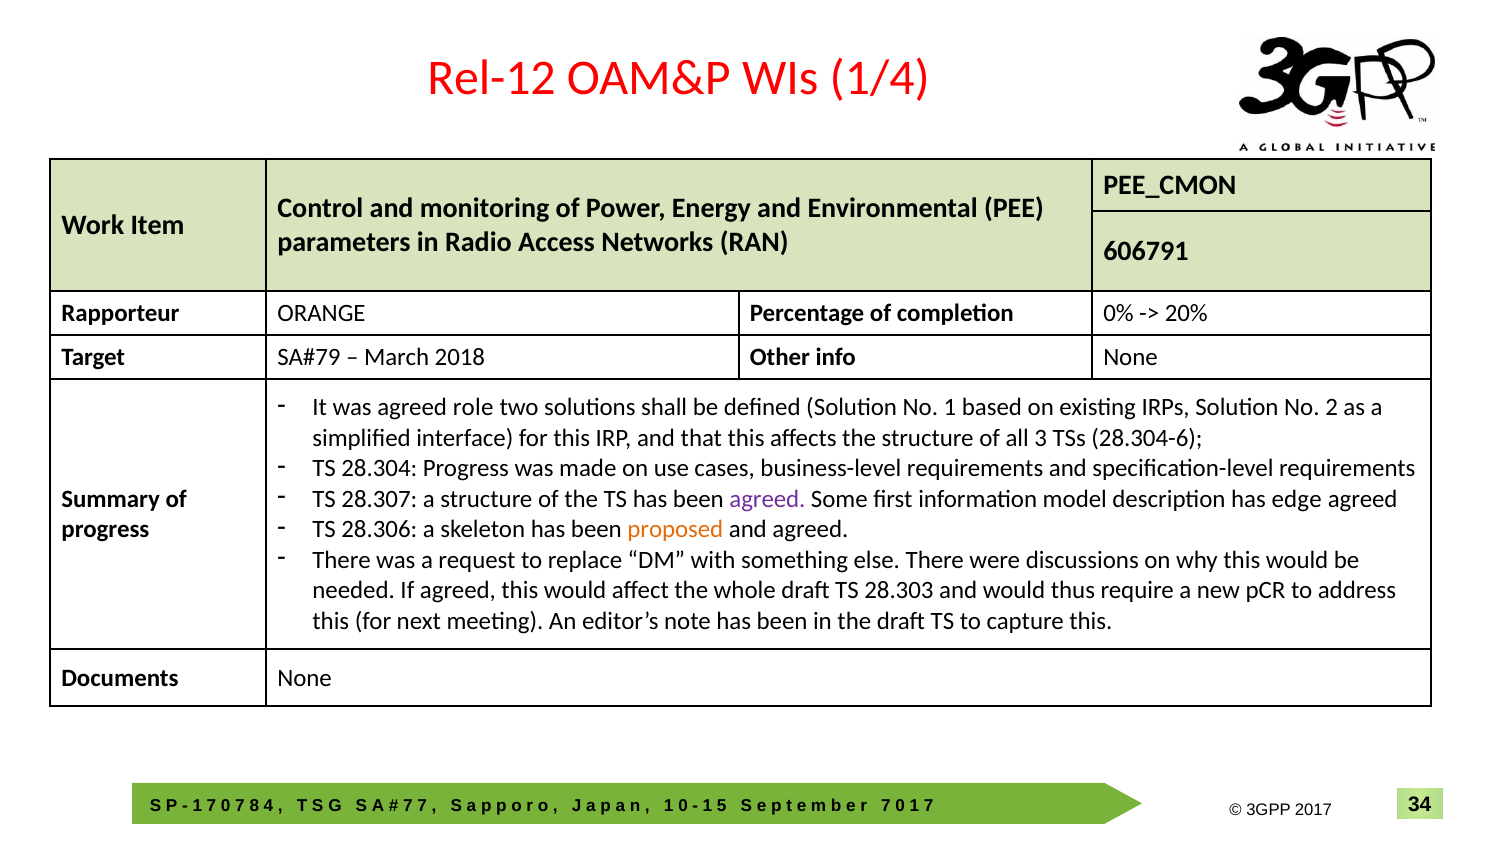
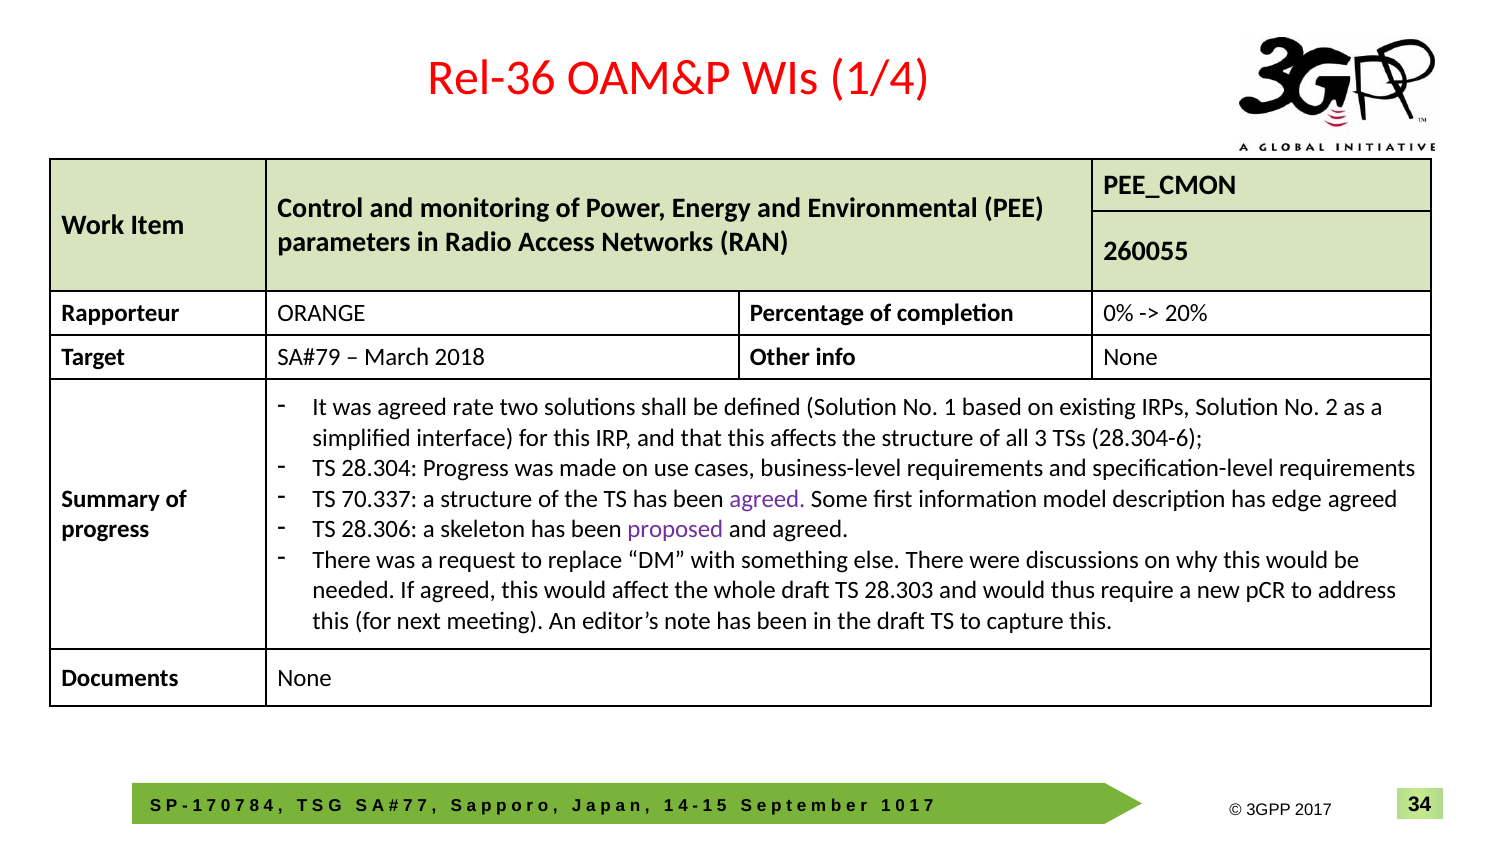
Rel-12: Rel-12 -> Rel-36
606791: 606791 -> 260055
role: role -> rate
28.307: 28.307 -> 70.337
proposed colour: orange -> purple
1 0: 0 -> 4
7 at (886, 806): 7 -> 1
